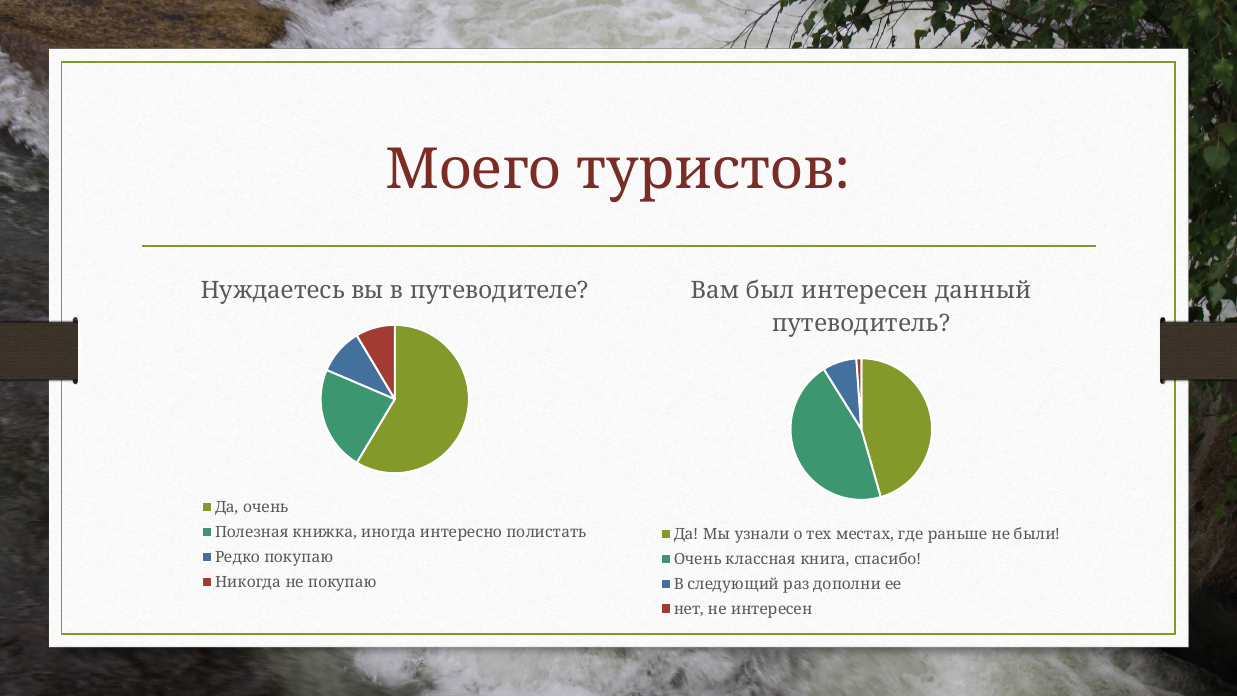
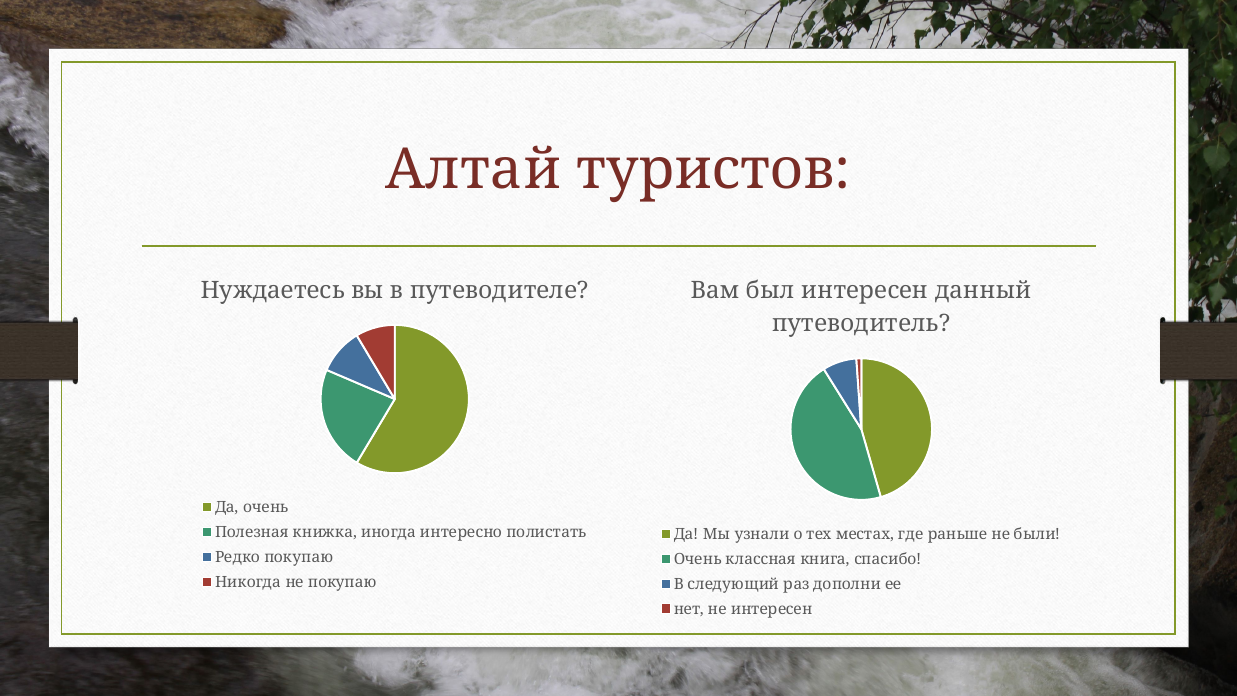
Моего: Моего -> Алтай
